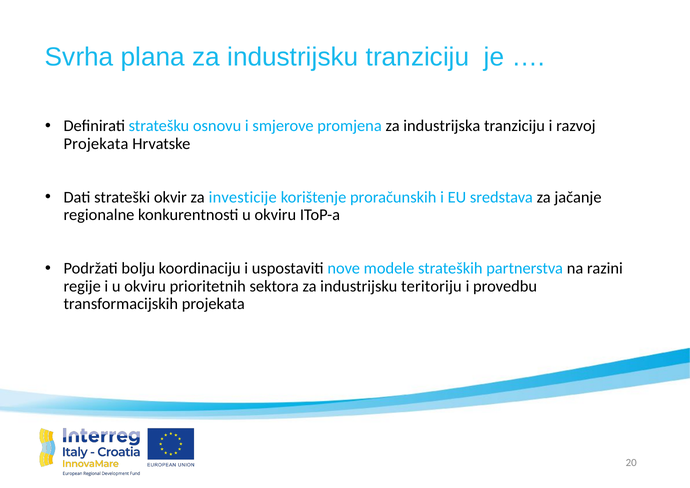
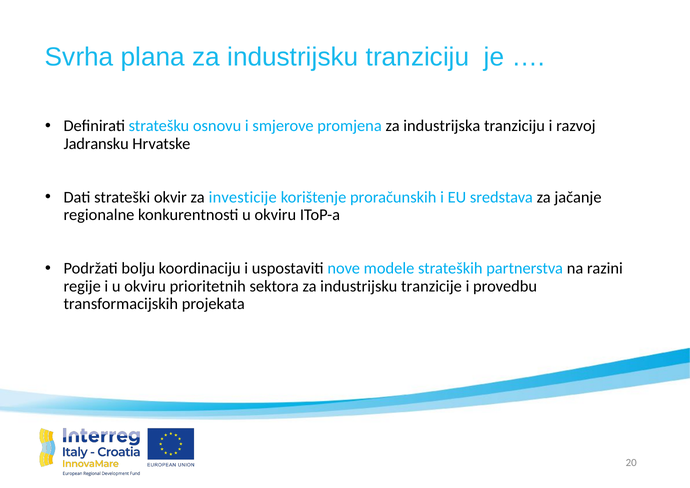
Projekata at (96, 144): Projekata -> Jadransku
teritoriju: teritoriju -> tranzicije
